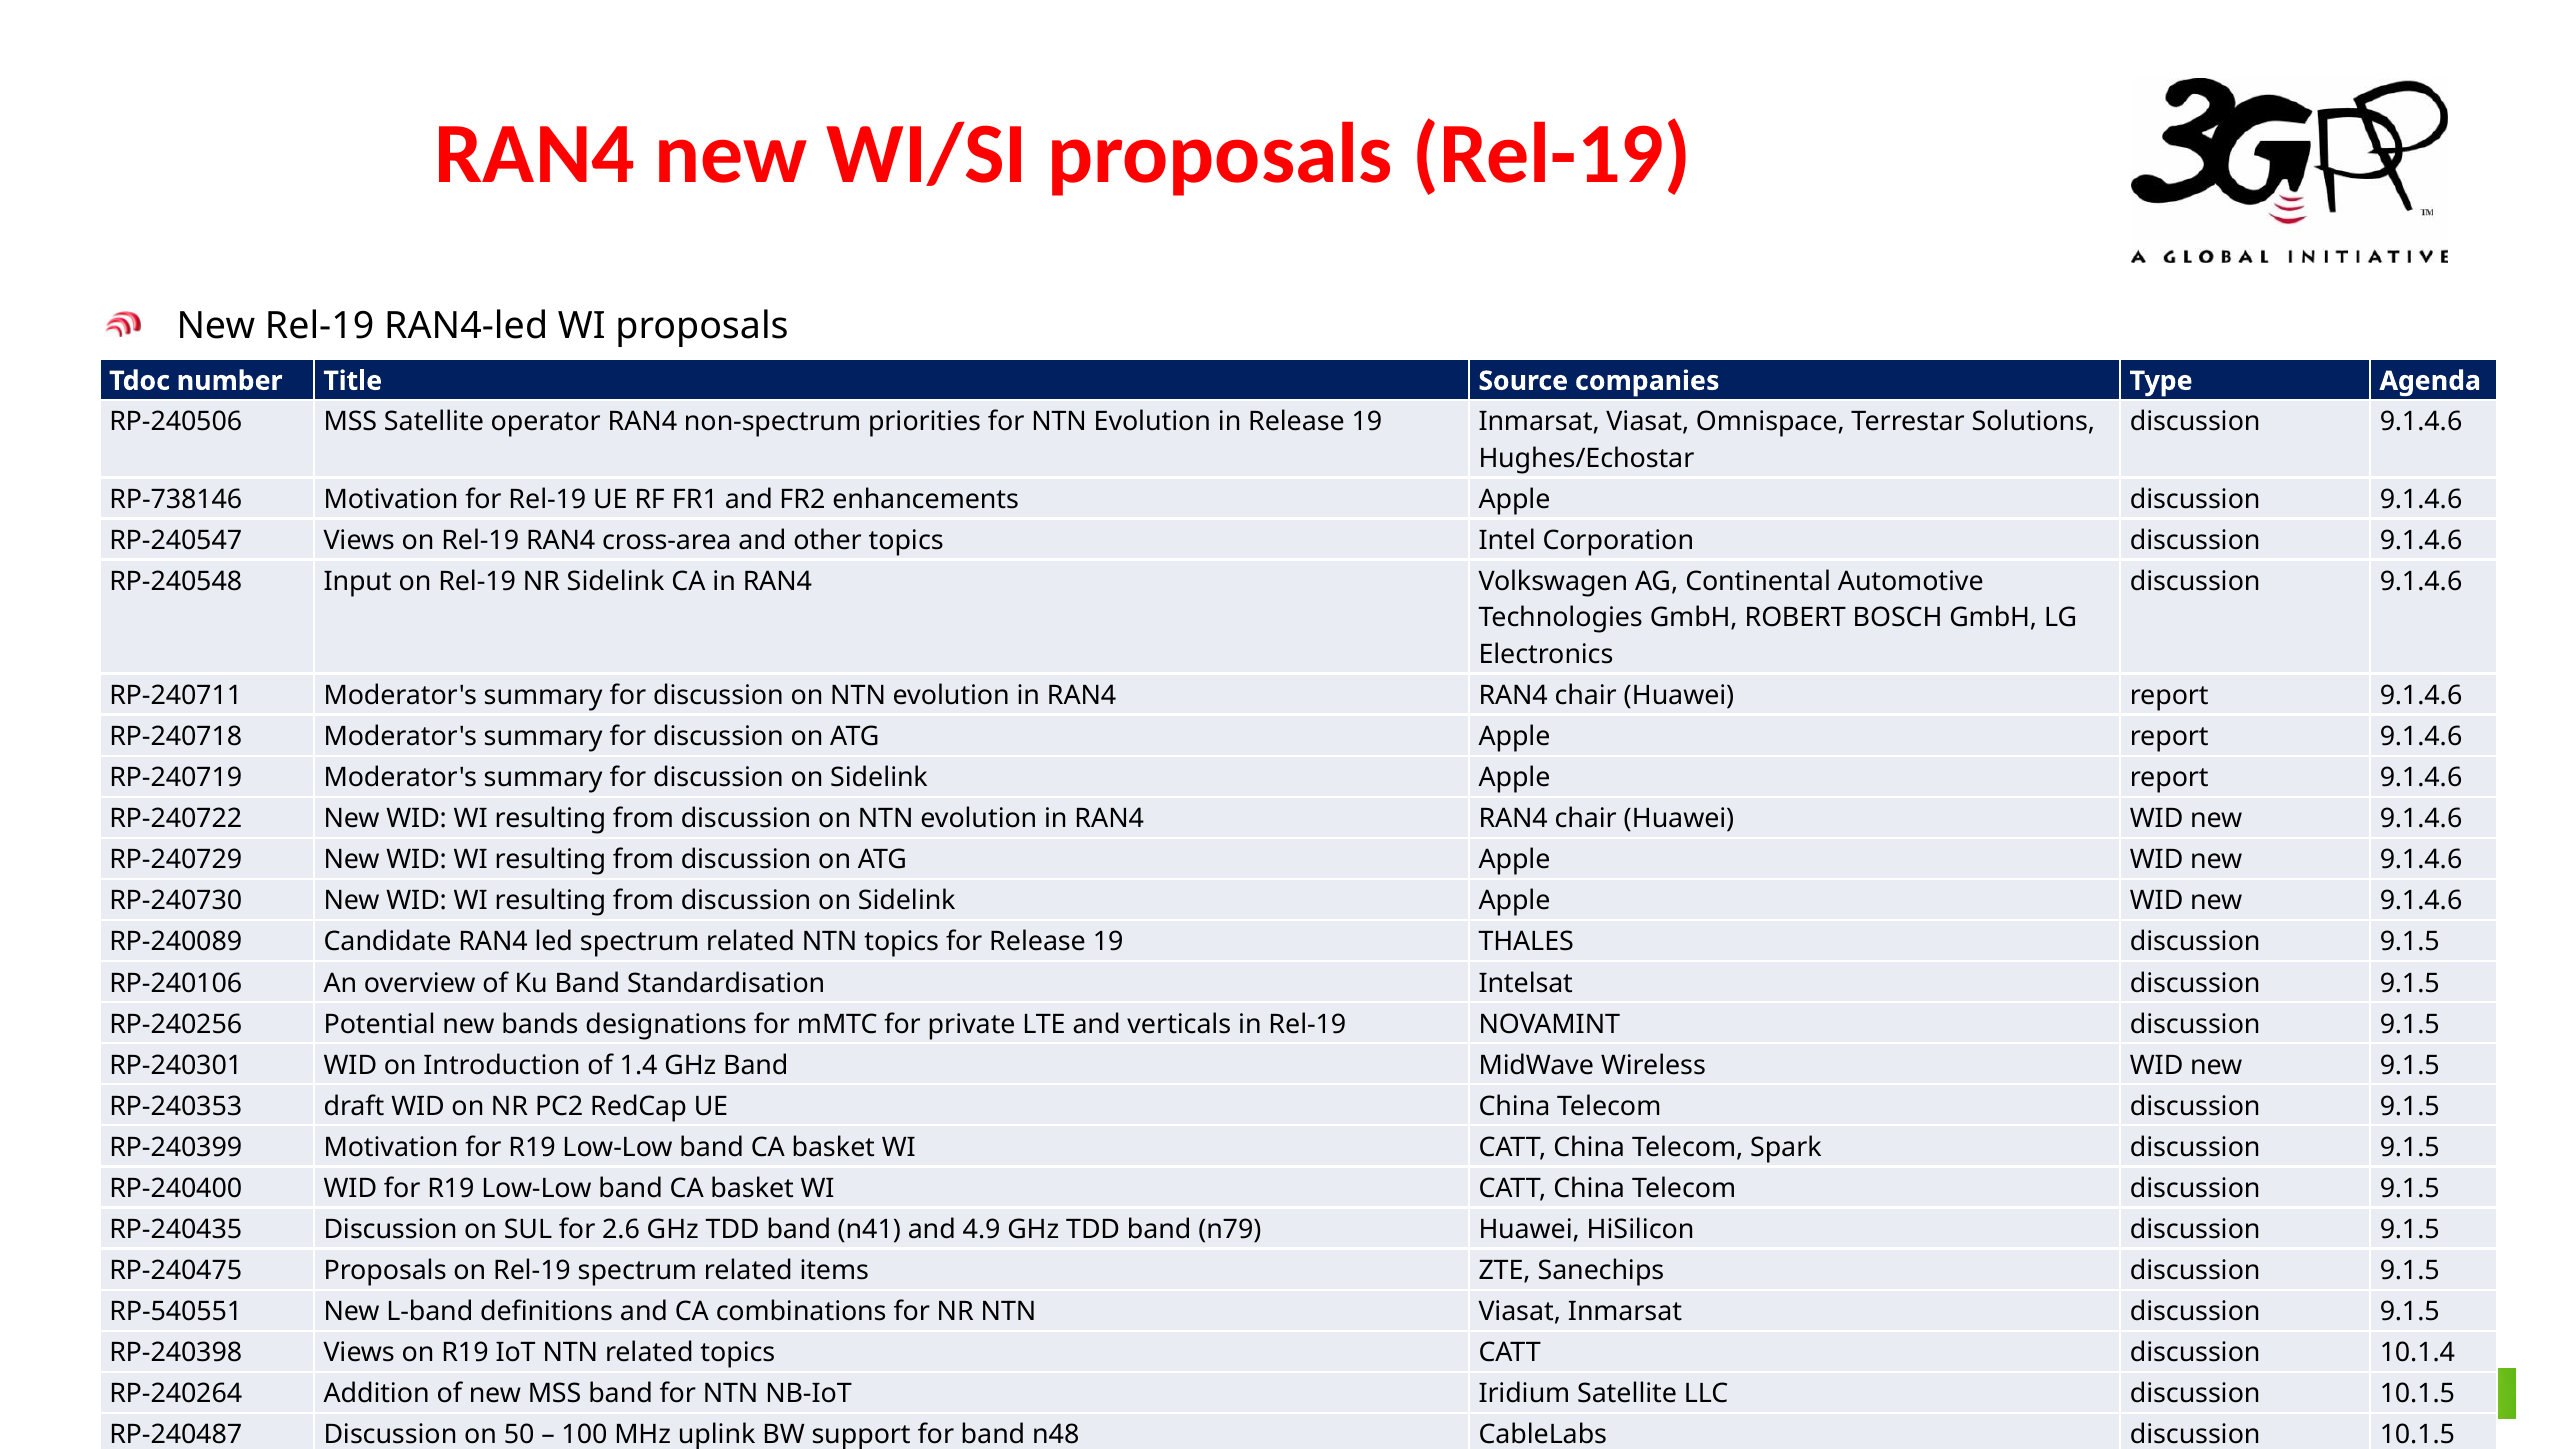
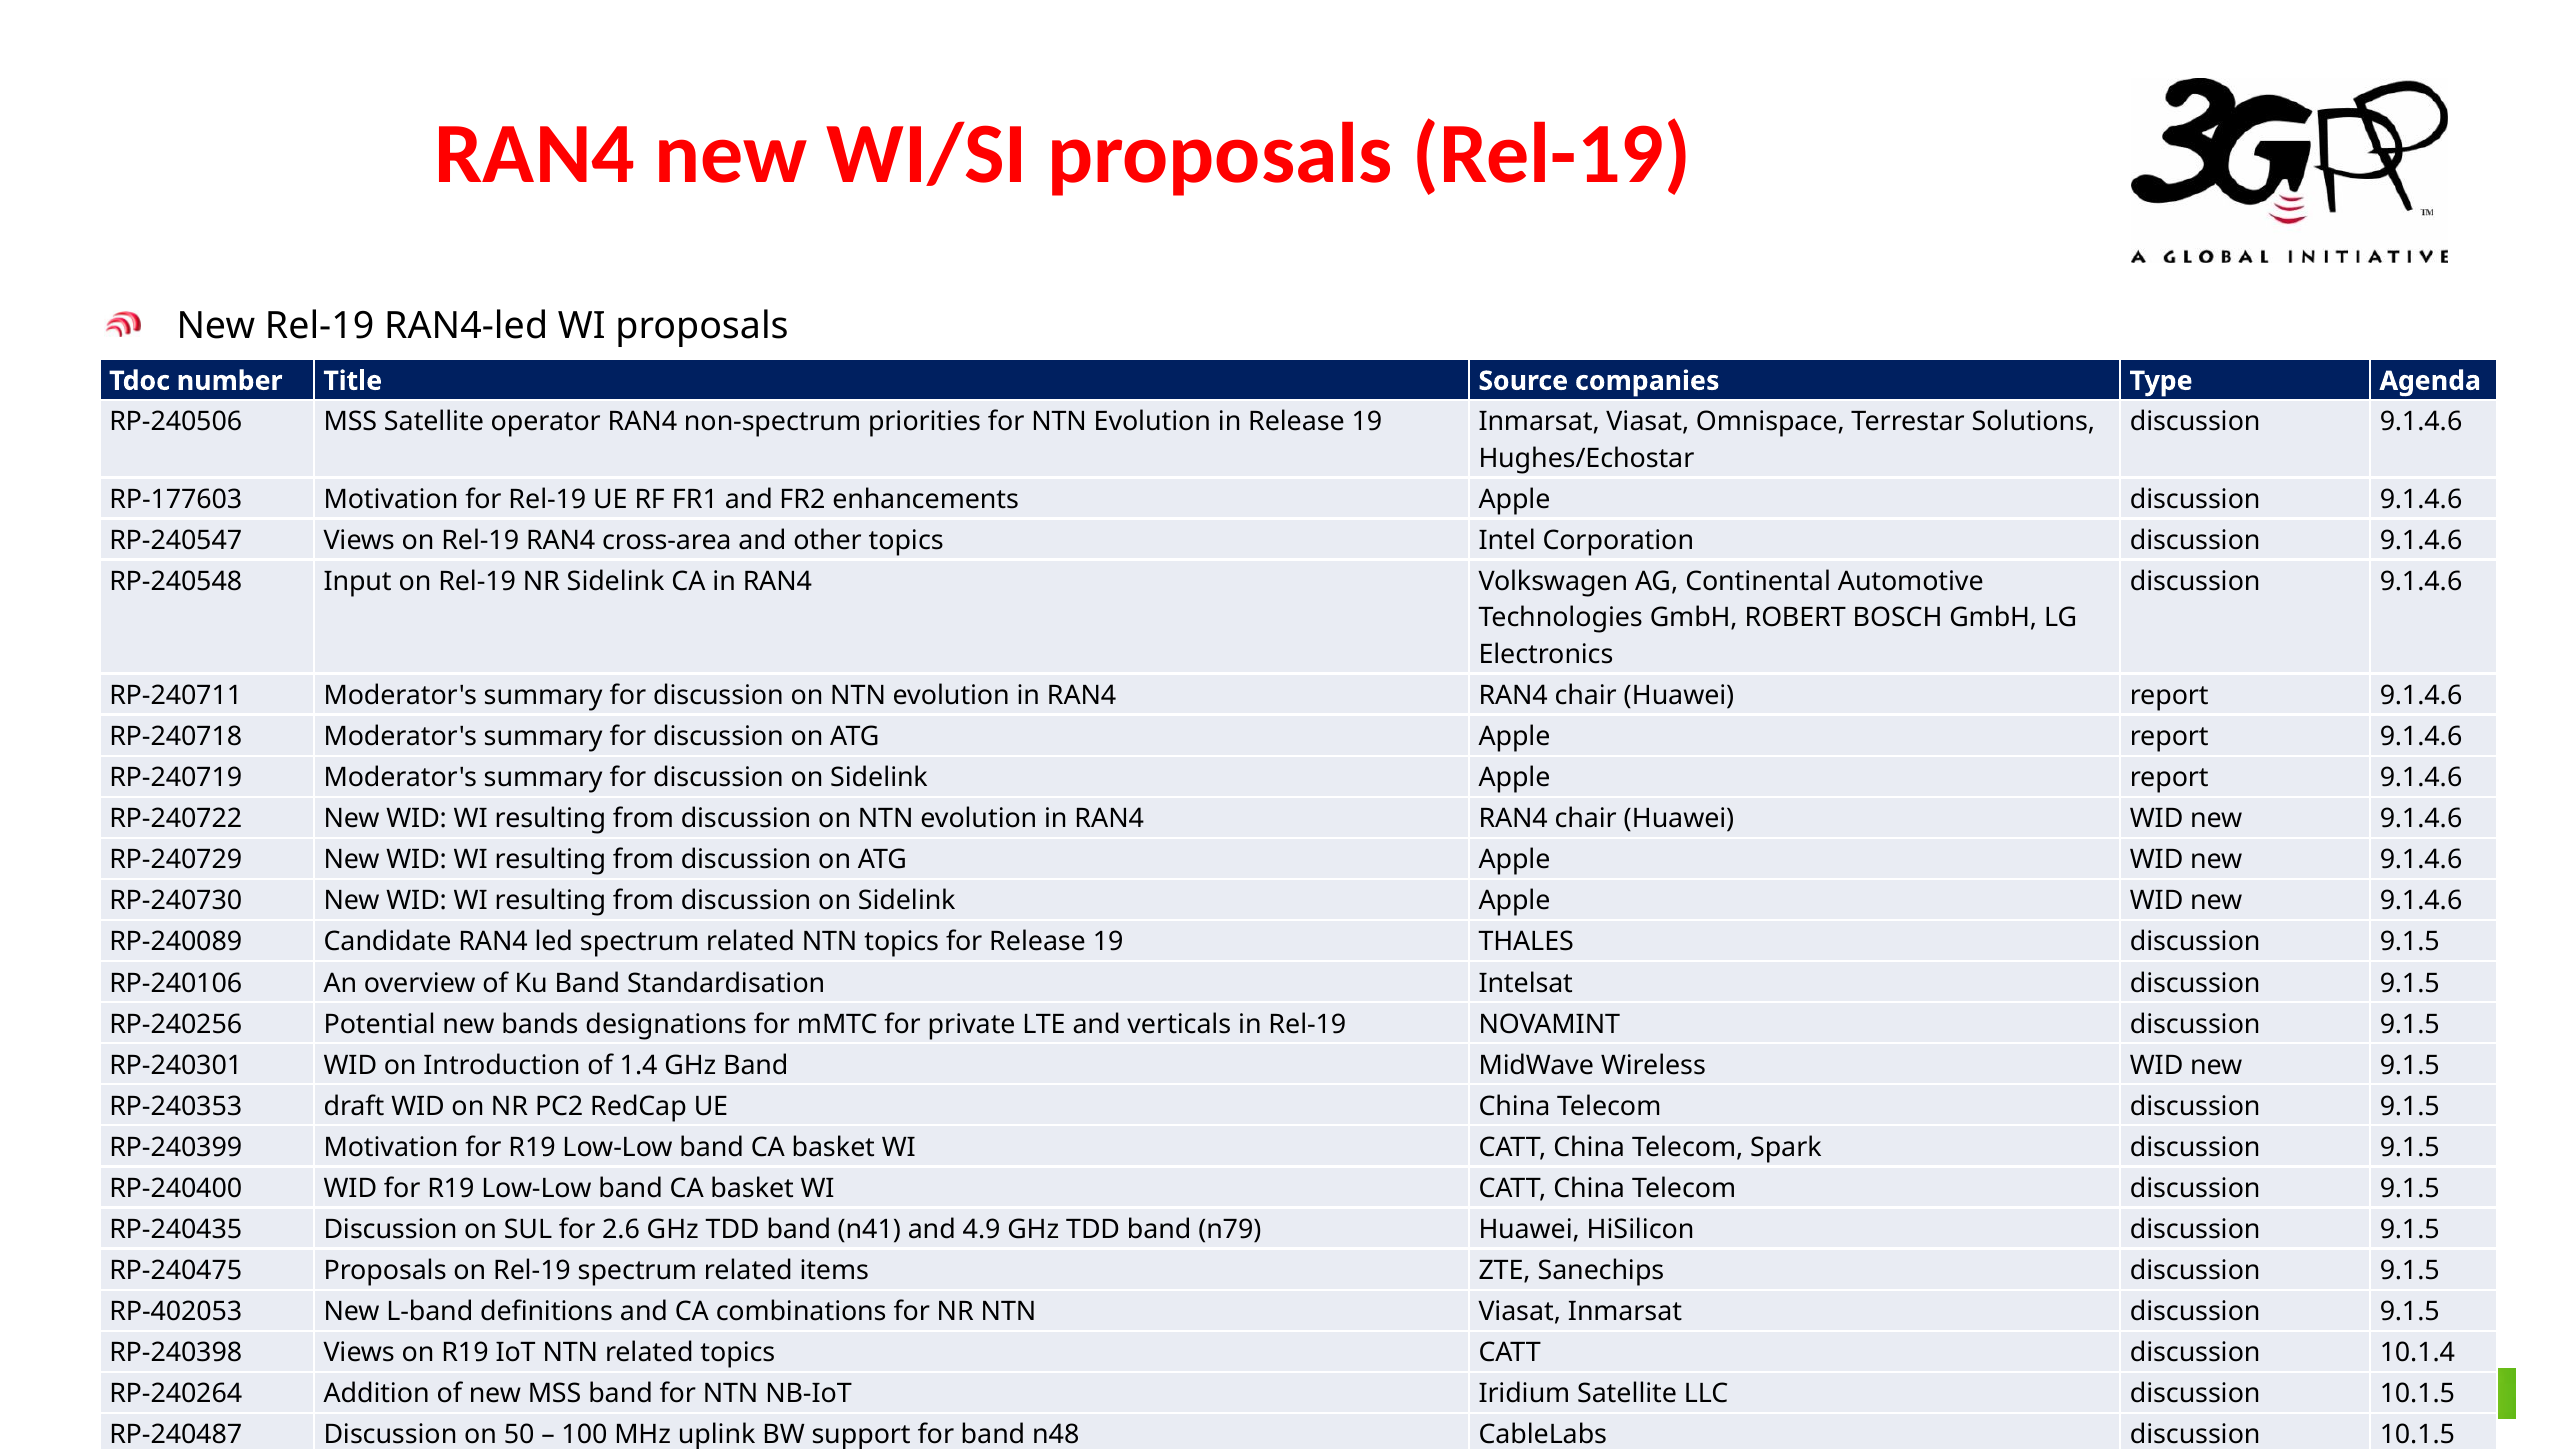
RP-738146: RP-738146 -> RP-177603
RP-540551: RP-540551 -> RP-402053
